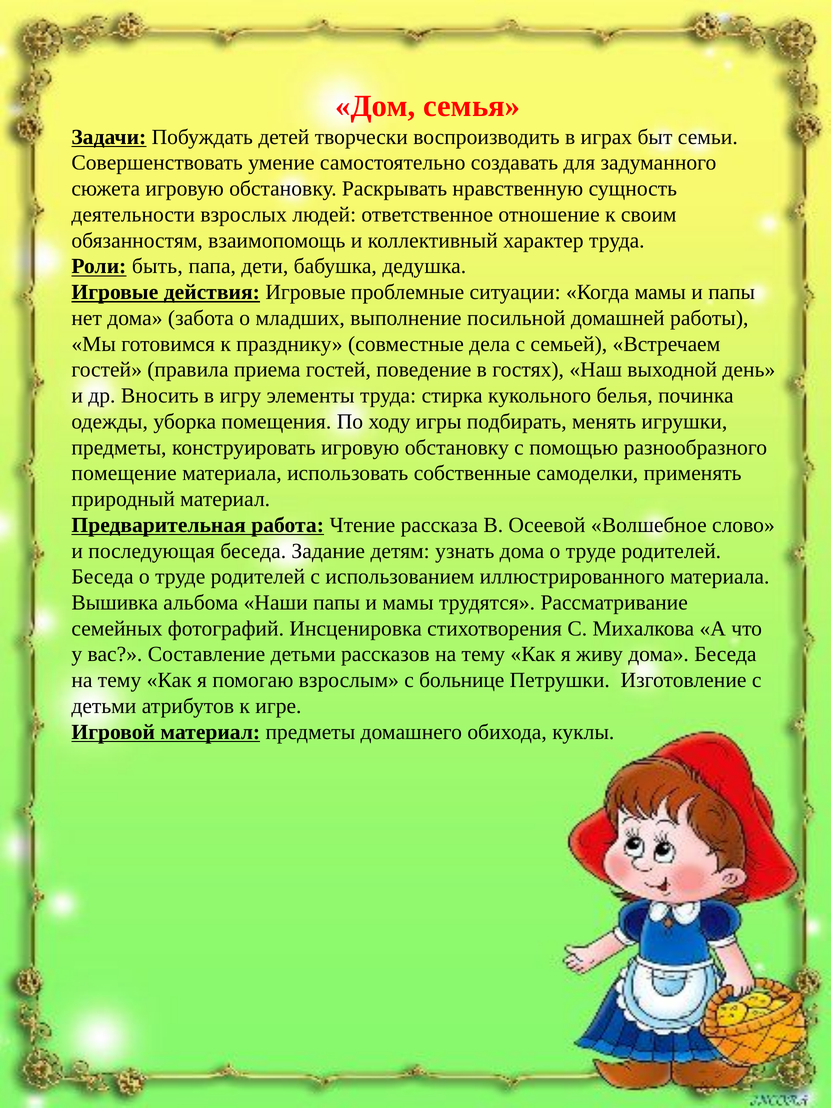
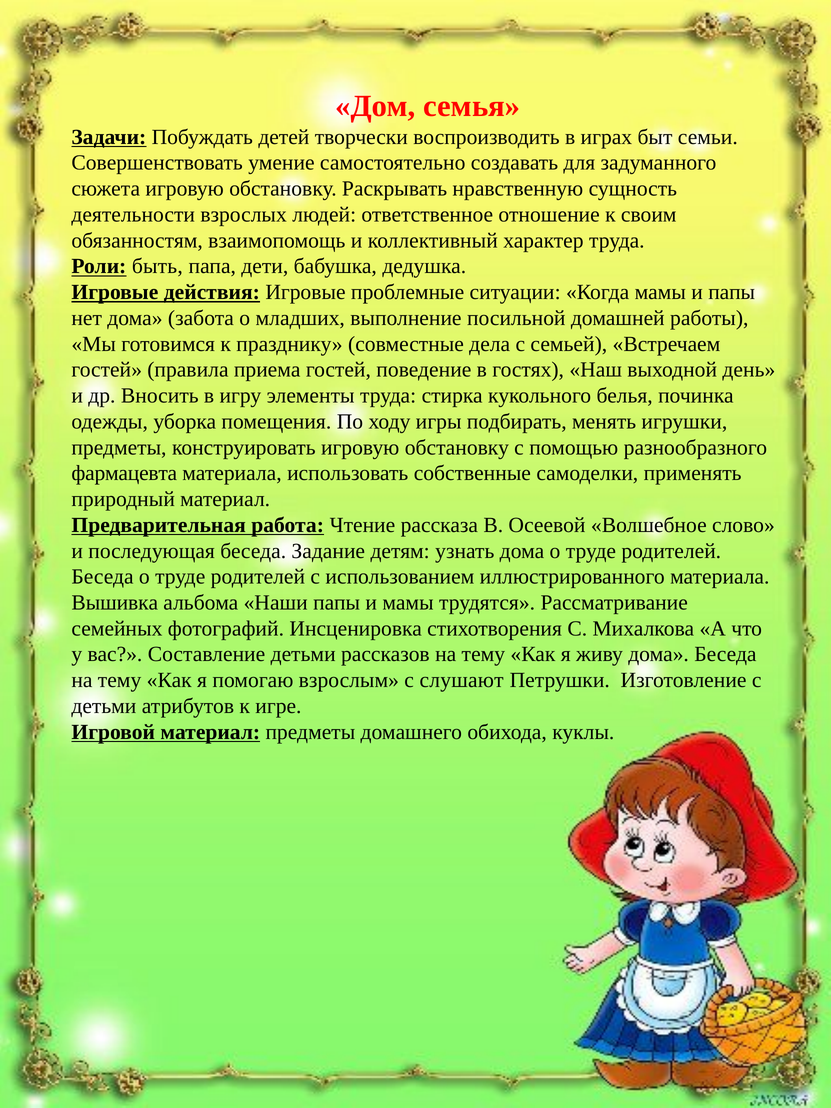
помещение: помещение -> фармацевта
больнице: больнице -> слушают
